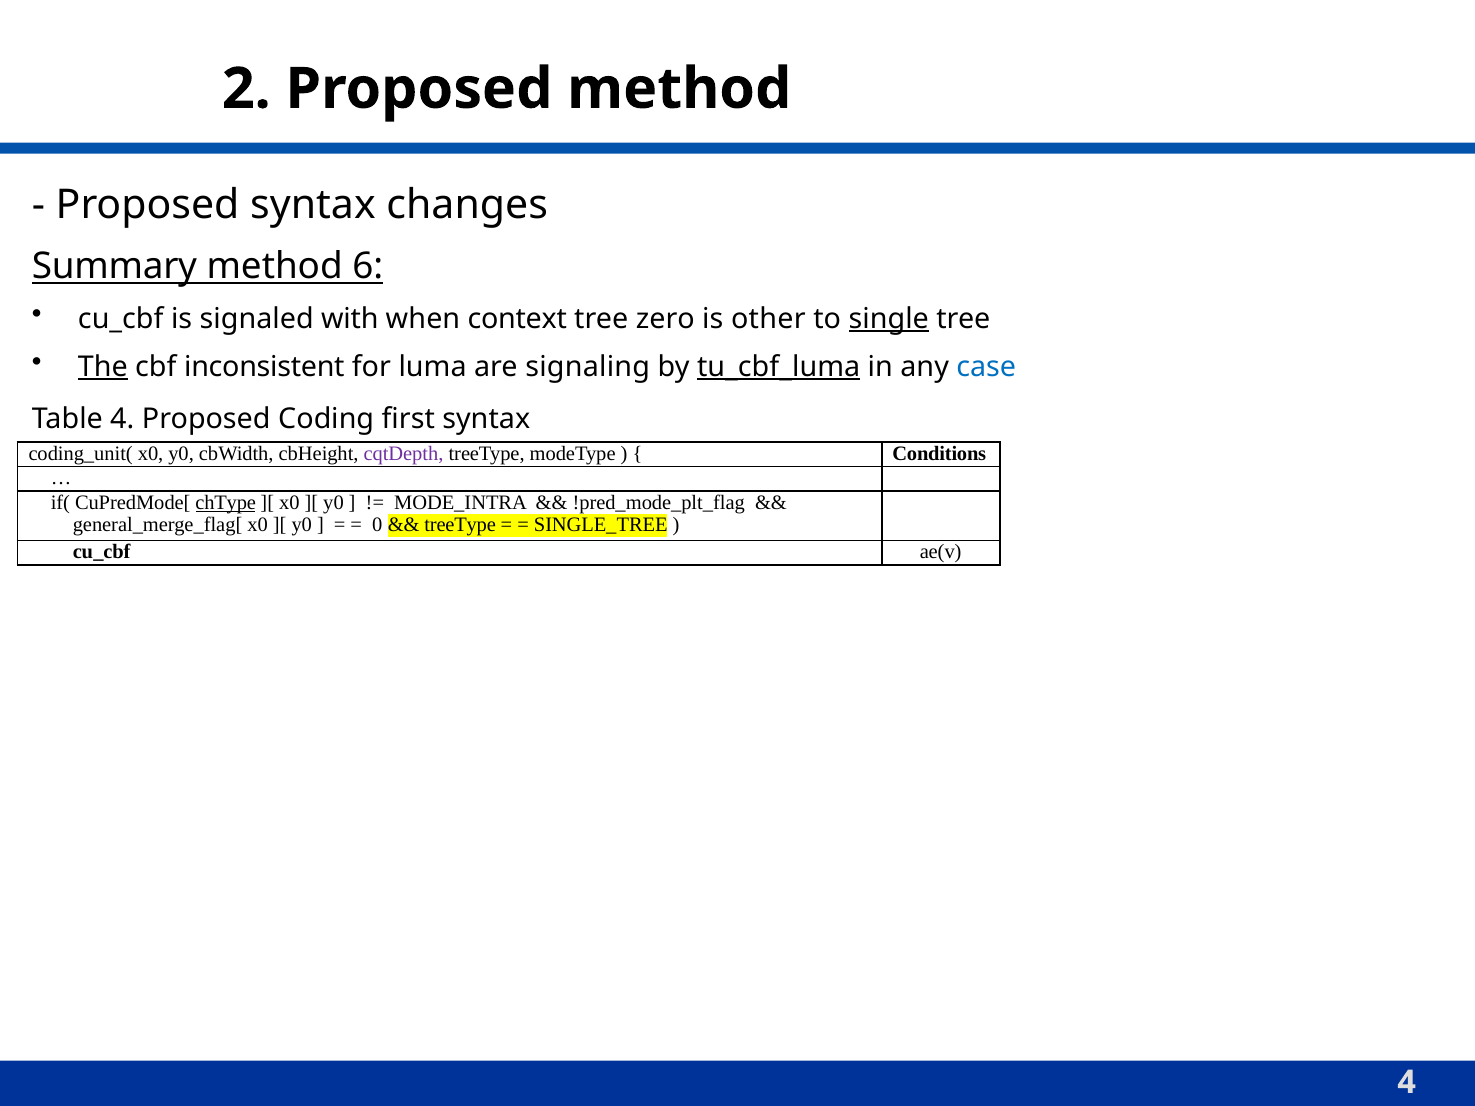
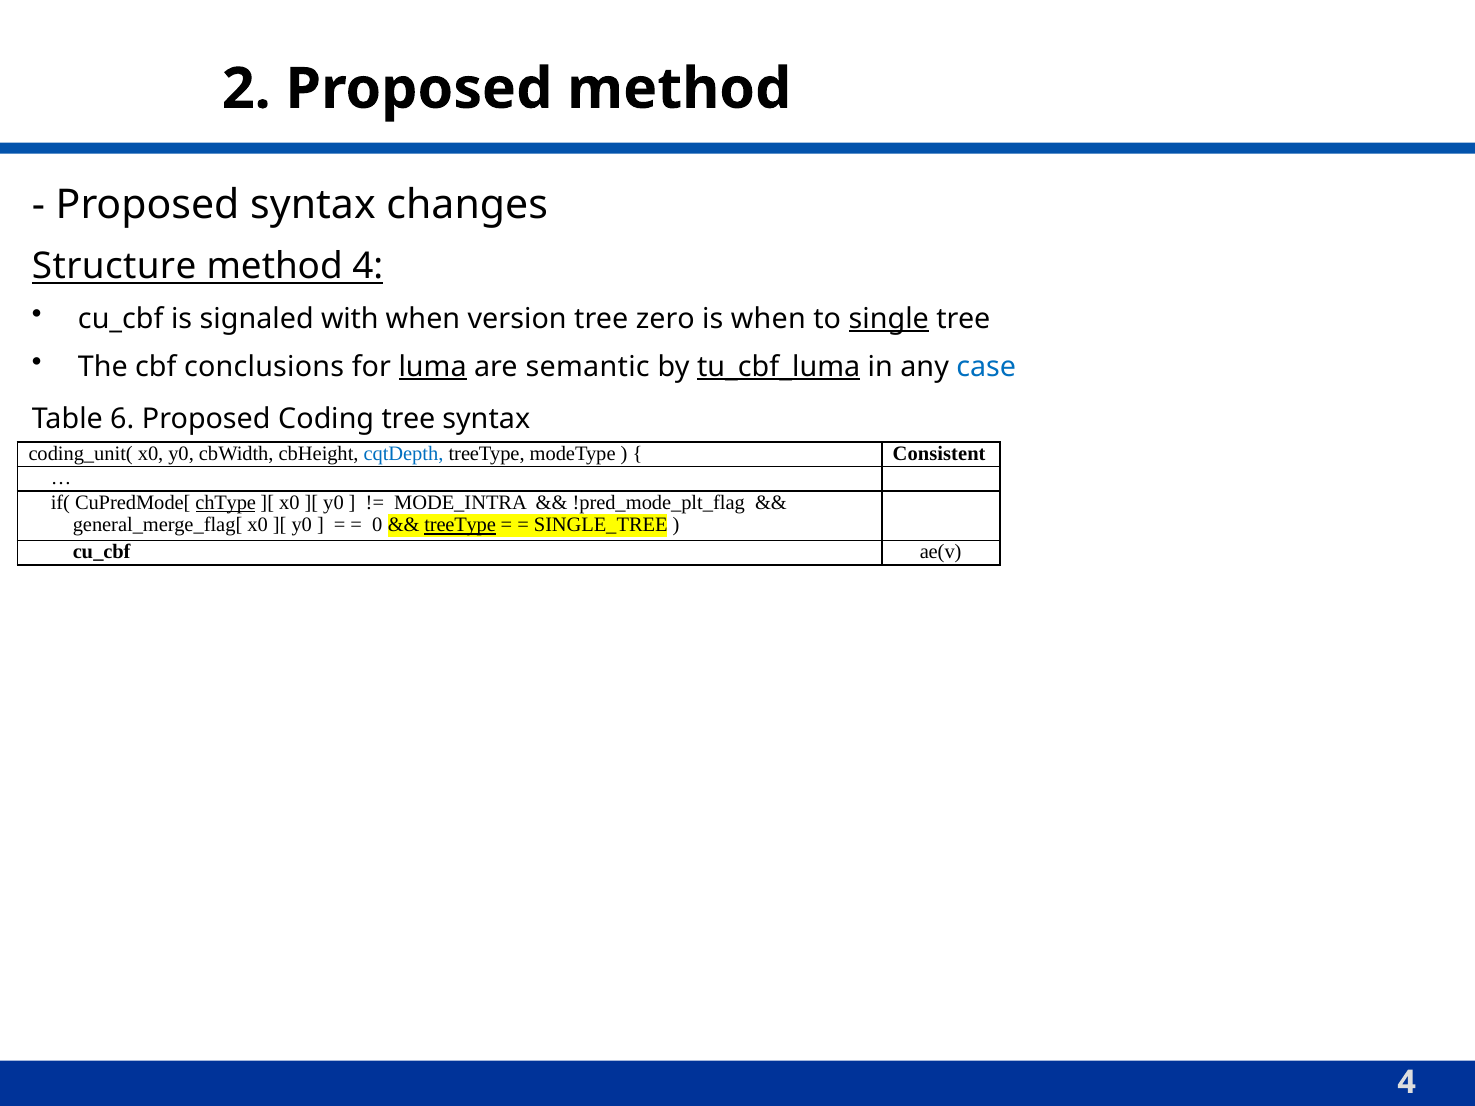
Summary: Summary -> Structure
6 at (368, 266): 6 -> 4
context: context -> version
is other: other -> when
The underline: present -> none
inconsistent: inconsistent -> conclusions
luma underline: none -> present
signaling: signaling -> semantic
Table 4: 4 -> 6
Coding first: first -> tree
cqtDepth colour: purple -> blue
Conditions: Conditions -> Consistent
treeType at (460, 525) underline: none -> present
